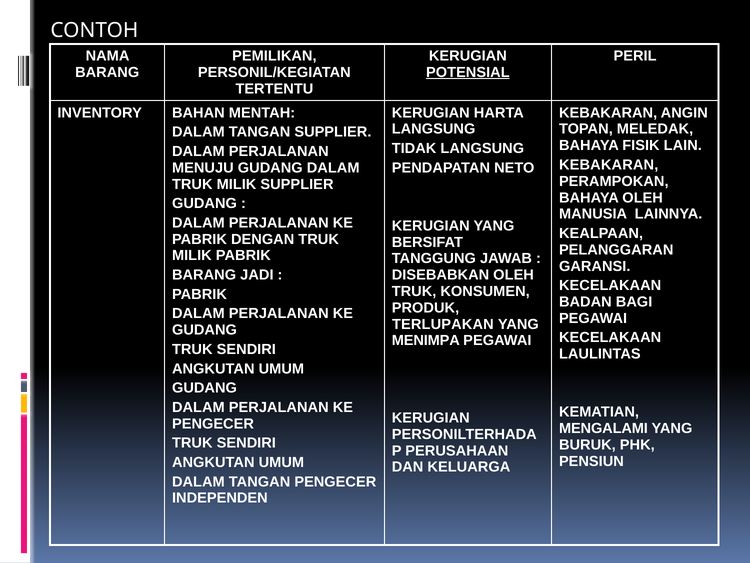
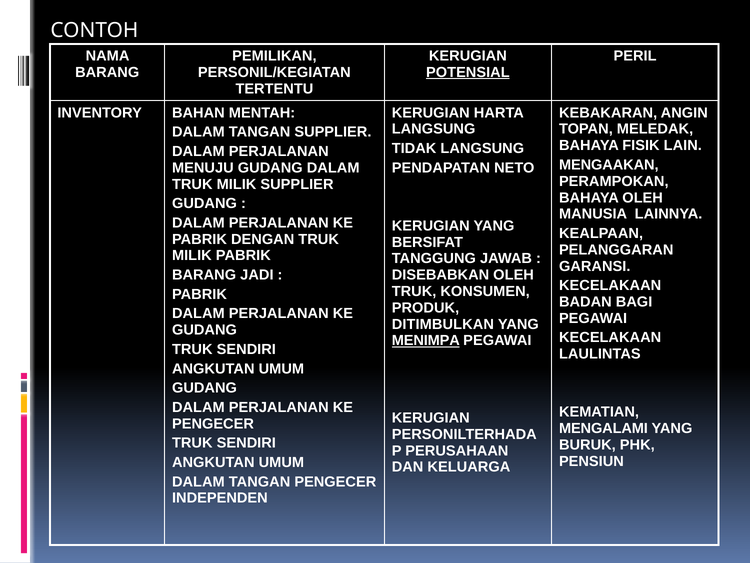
KEBAKARAN at (609, 165): KEBAKARAN -> MENGAAKAN
TERLUPAKAN: TERLUPAKAN -> DITIMBULKAN
MENIMPA underline: none -> present
